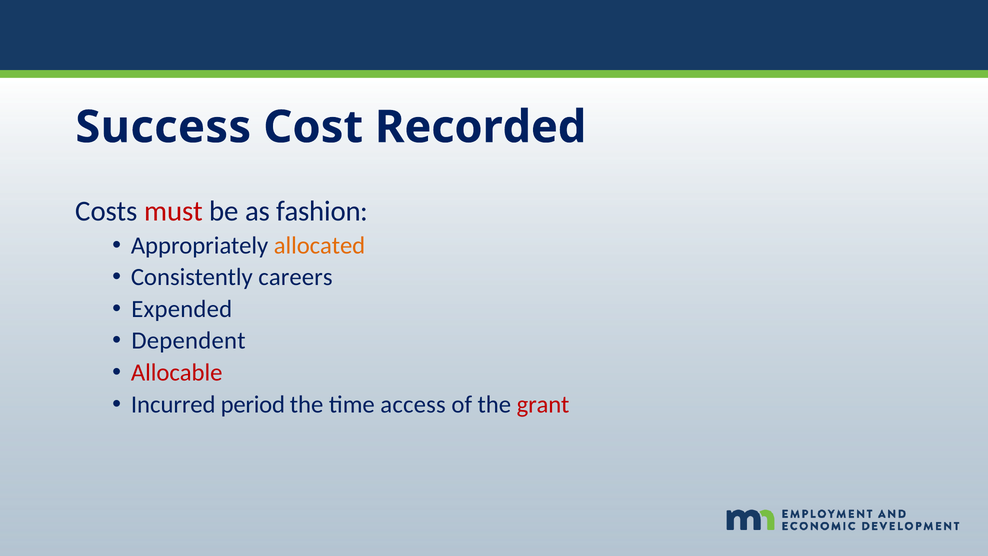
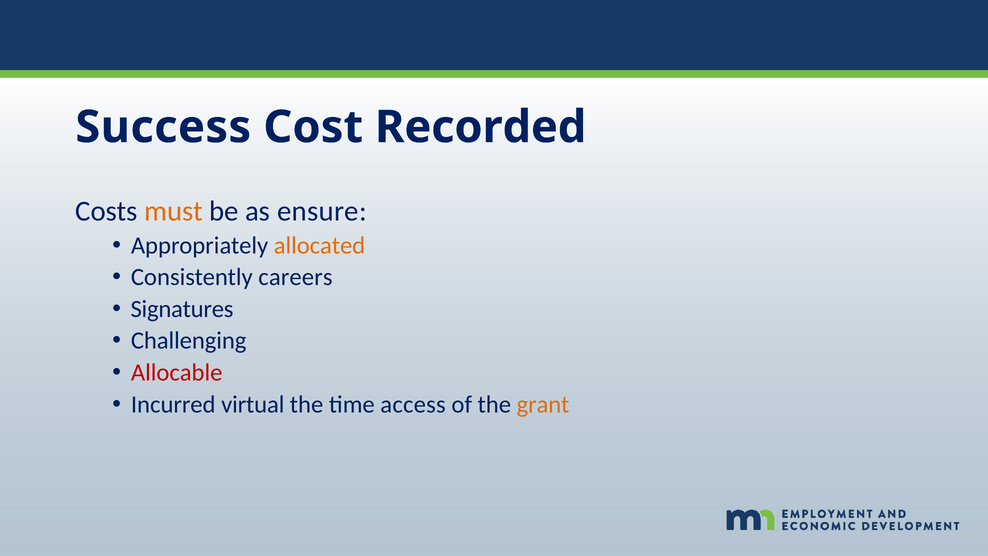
must colour: red -> orange
fashion: fashion -> ensure
Expended: Expended -> Signatures
Dependent: Dependent -> Challenging
period: period -> virtual
grant colour: red -> orange
